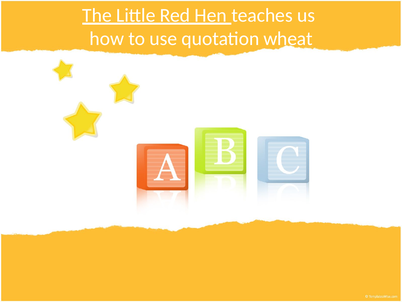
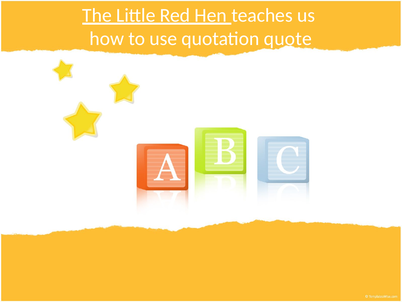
wheat: wheat -> quote
